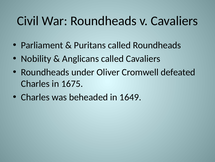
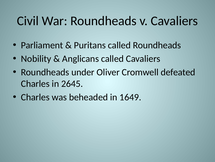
1675: 1675 -> 2645
